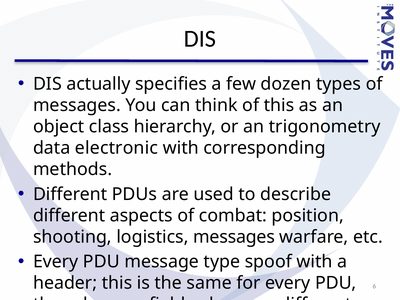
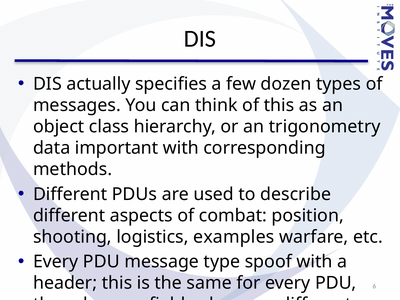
electronic: electronic -> important
logistics messages: messages -> examples
